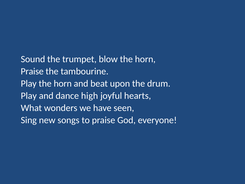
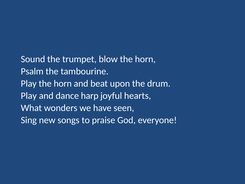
Praise at (32, 71): Praise -> Psalm
high: high -> harp
